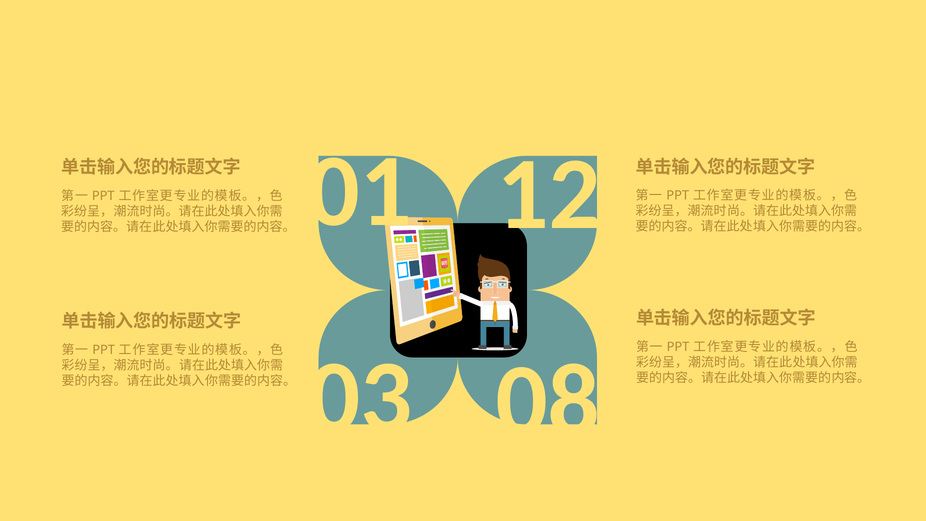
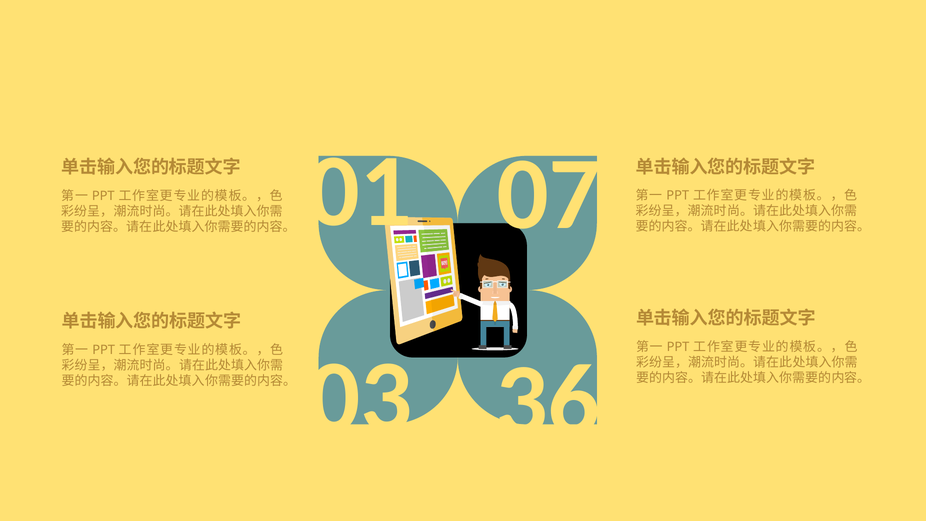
12: 12 -> 07
08: 08 -> 36
